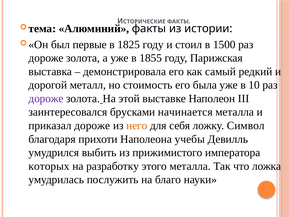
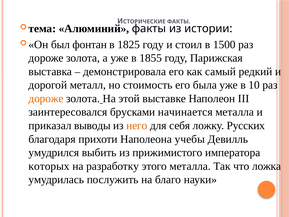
первые: первые -> фонтан
дороже at (46, 98) colour: purple -> orange
приказал дороже: дороже -> выводы
Символ: Символ -> Русских
